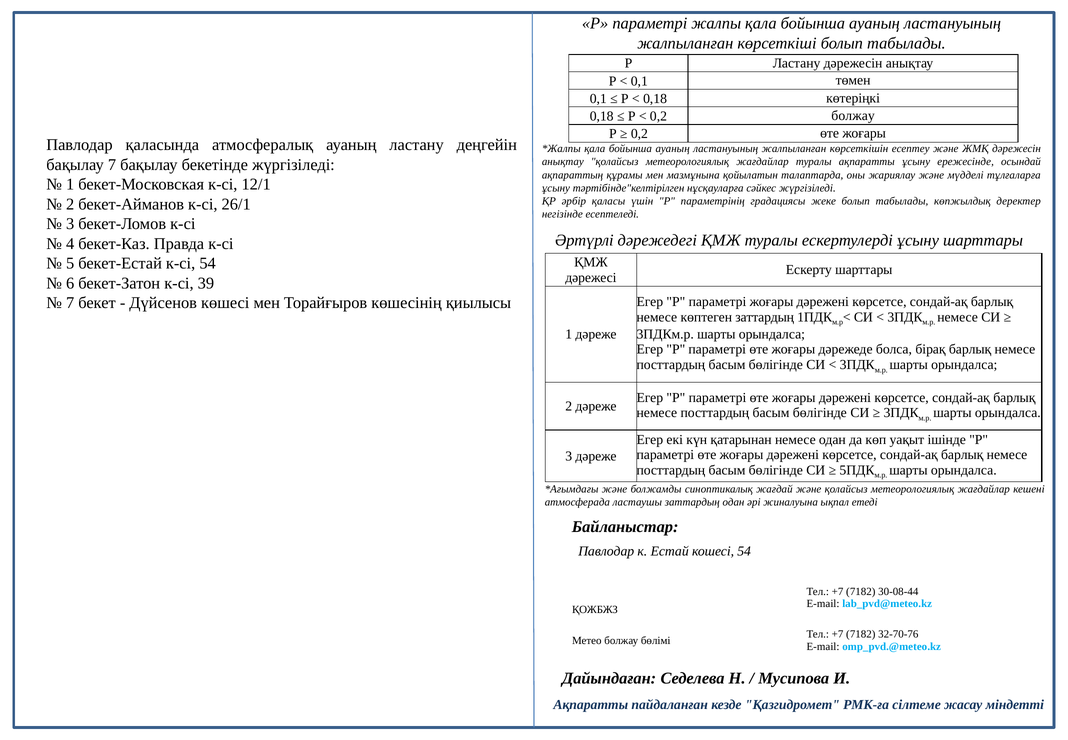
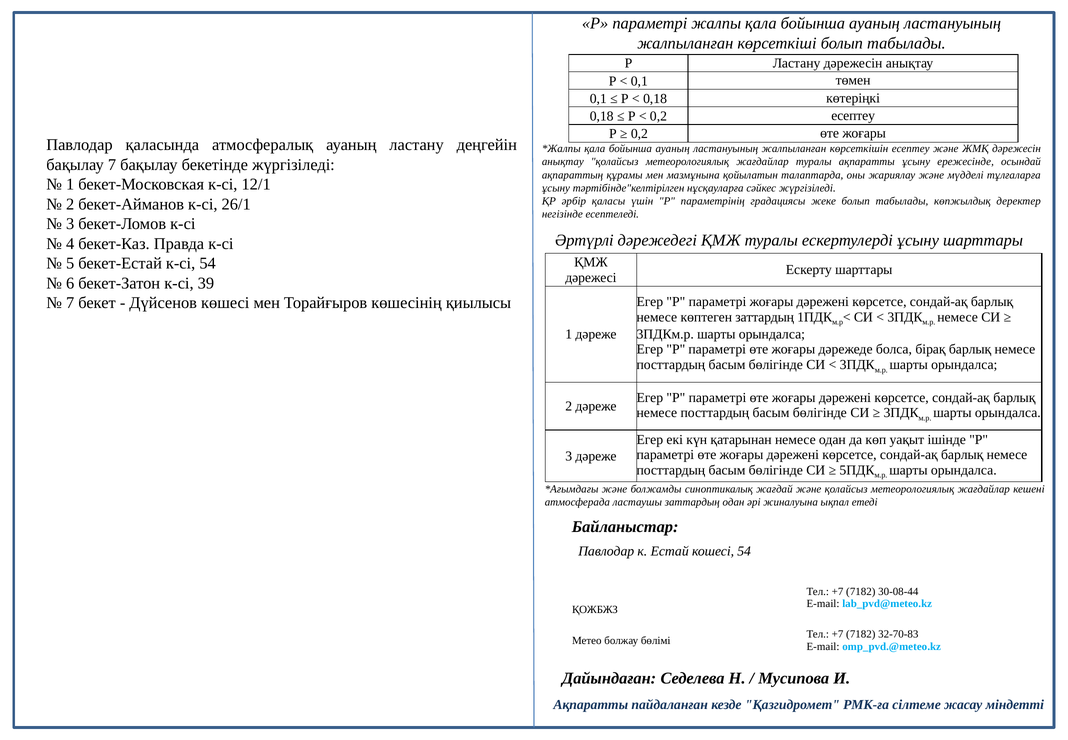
0,2 болжау: болжау -> есептеу
32-70-76: 32-70-76 -> 32-70-83
